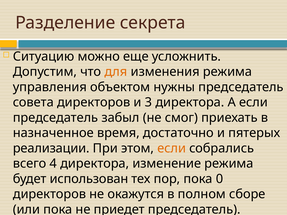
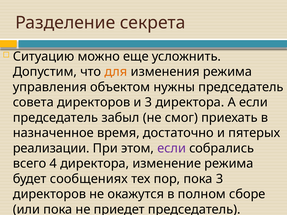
если at (172, 148) colour: orange -> purple
использован: использован -> сообщениях
пока 0: 0 -> 3
